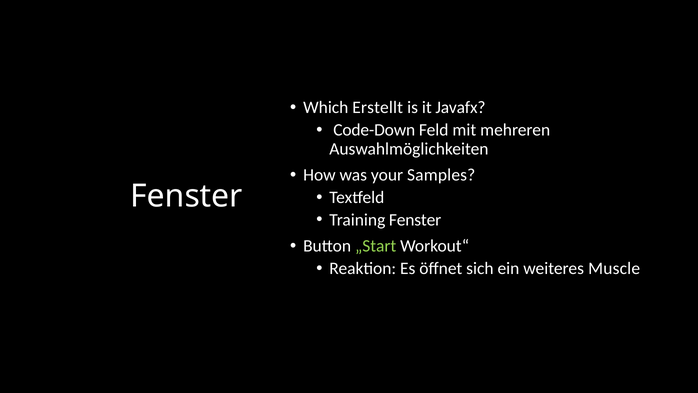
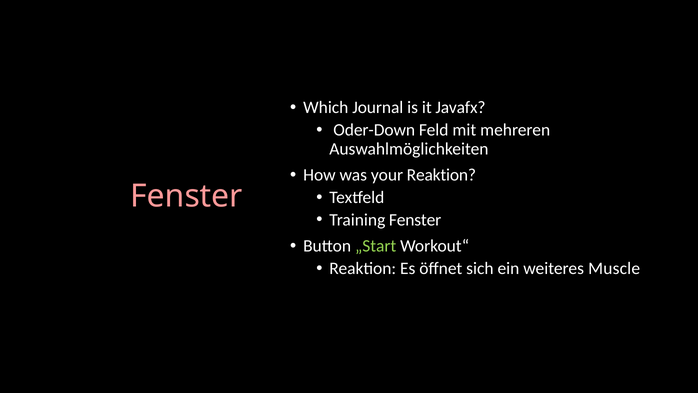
Erstellt: Erstellt -> Journal
Code-Down: Code-Down -> Oder-Down
your Samples: Samples -> Reaktion
Fenster at (186, 196) colour: white -> pink
